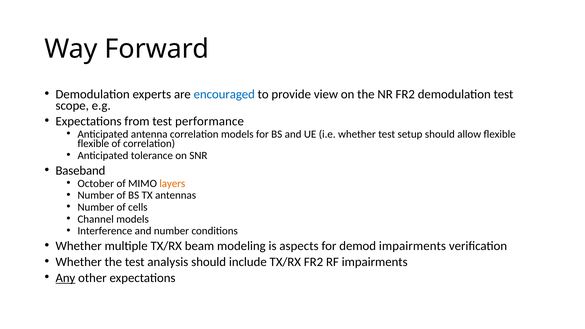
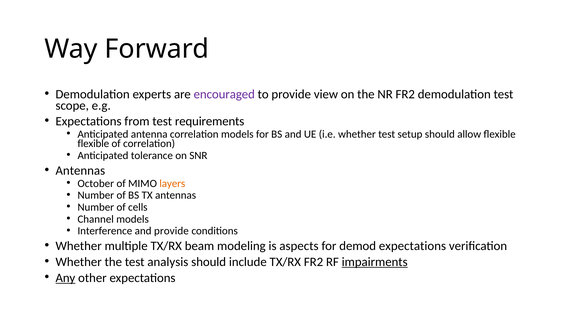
encouraged colour: blue -> purple
performance: performance -> requirements
Baseband at (80, 171): Baseband -> Antennas
and number: number -> provide
demod impairments: impairments -> expectations
impairments at (375, 262) underline: none -> present
